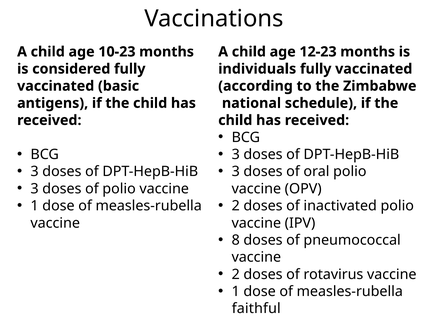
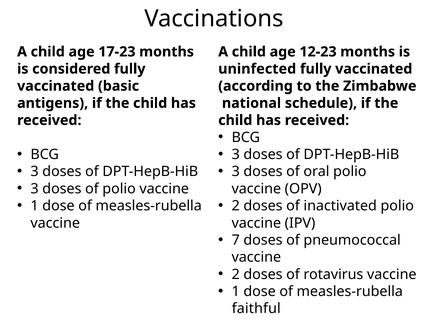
10-23: 10-23 -> 17-23
individuals: individuals -> uninfected
8: 8 -> 7
